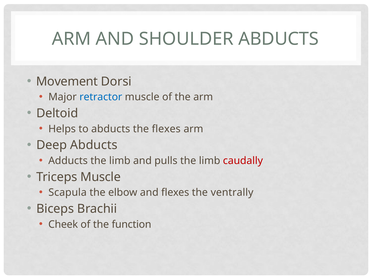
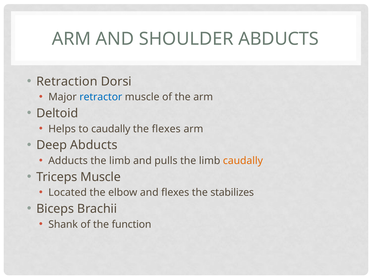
Movement: Movement -> Retraction
to abducts: abducts -> caudally
caudally at (243, 161) colour: red -> orange
Scapula: Scapula -> Located
ventrally: ventrally -> stabilizes
Cheek: Cheek -> Shank
